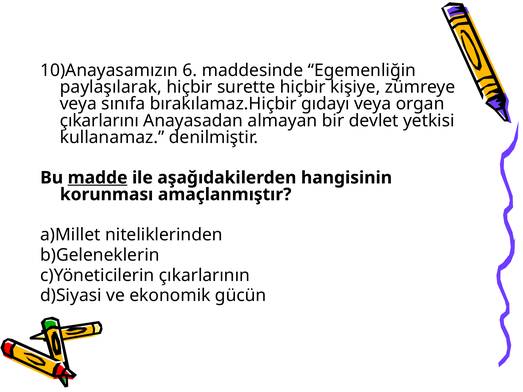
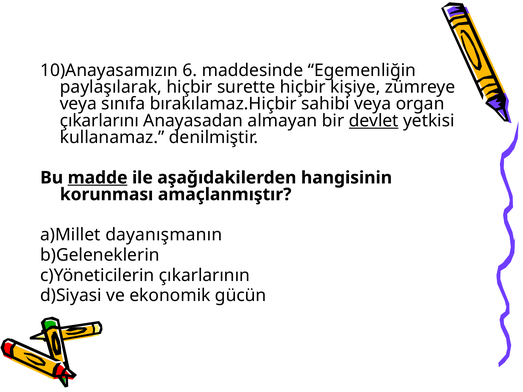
gıdayı: gıdayı -> sahibi
devlet underline: none -> present
niteliklerinden: niteliklerinden -> dayanışmanın
